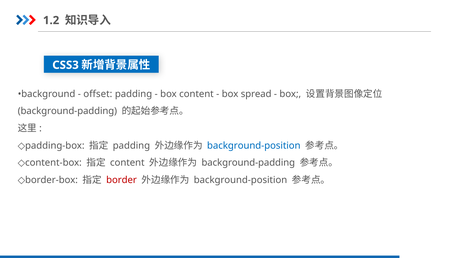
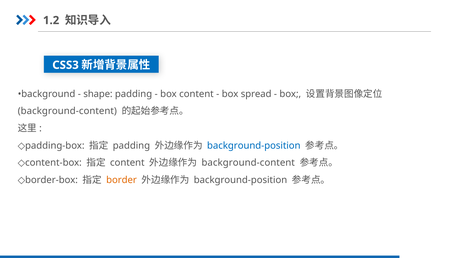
offset: offset -> shape
background-padding at (67, 111): background-padding -> background-content
background-padding at (248, 163): background-padding -> background-content
border colour: red -> orange
